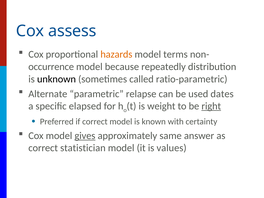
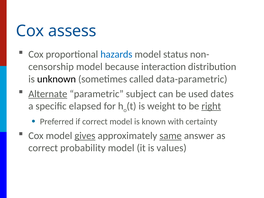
hazards colour: orange -> blue
terms: terms -> status
occurrence: occurrence -> censorship
repeatedly: repeatedly -> interaction
ratio-parametric: ratio-parametric -> data-parametric
Alternate underline: none -> present
relapse: relapse -> subject
same underline: none -> present
statistician: statistician -> probability
